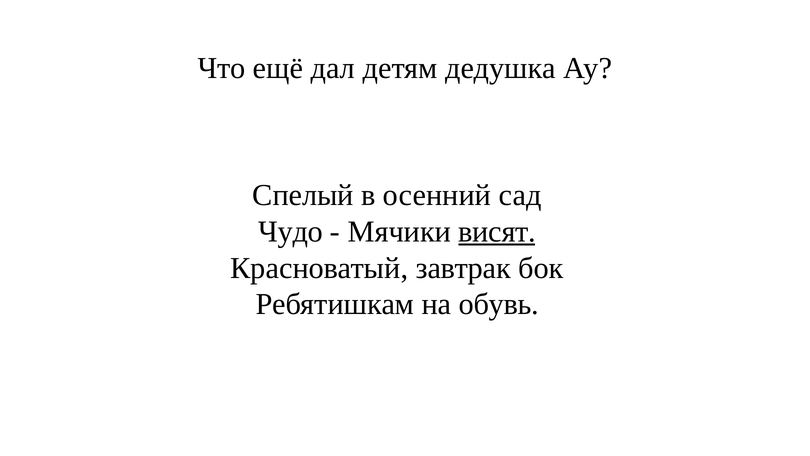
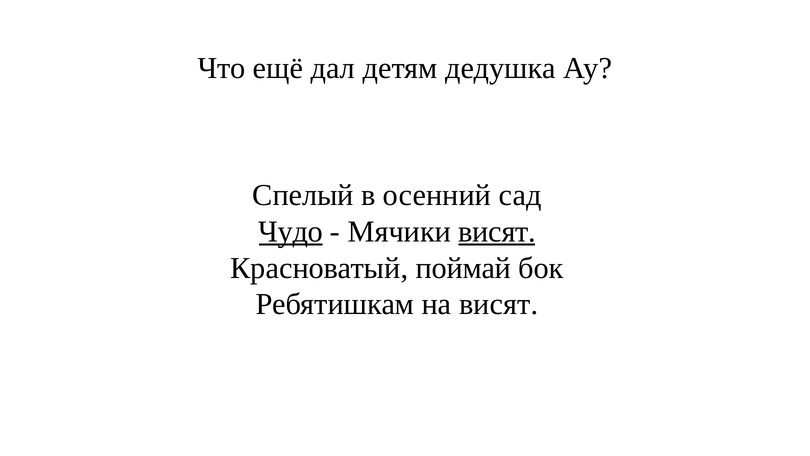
Чудо underline: none -> present
завтрак: завтрак -> поймай
на обувь: обувь -> висят
